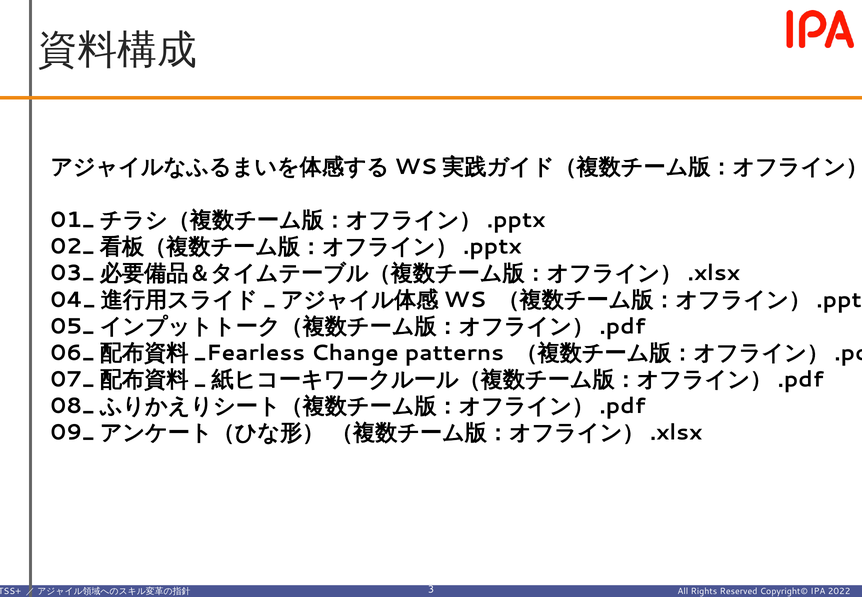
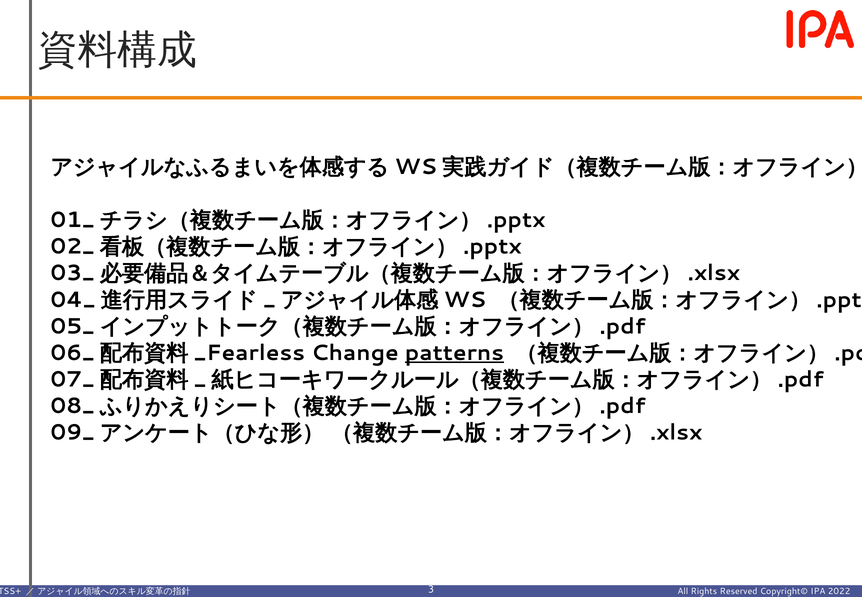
patterns underline: none -> present
